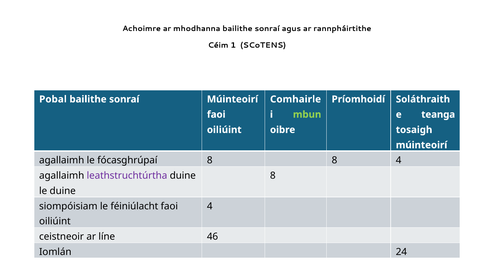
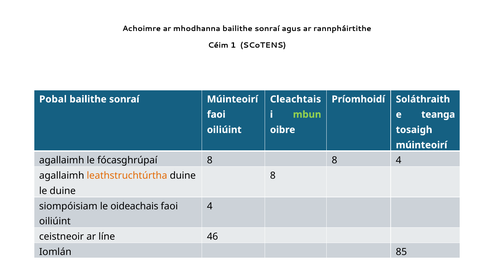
Comhairle: Comhairle -> Cleachtais
leathstruchtúrtha colour: purple -> orange
féiniúlacht: féiniúlacht -> oideachais
24: 24 -> 85
